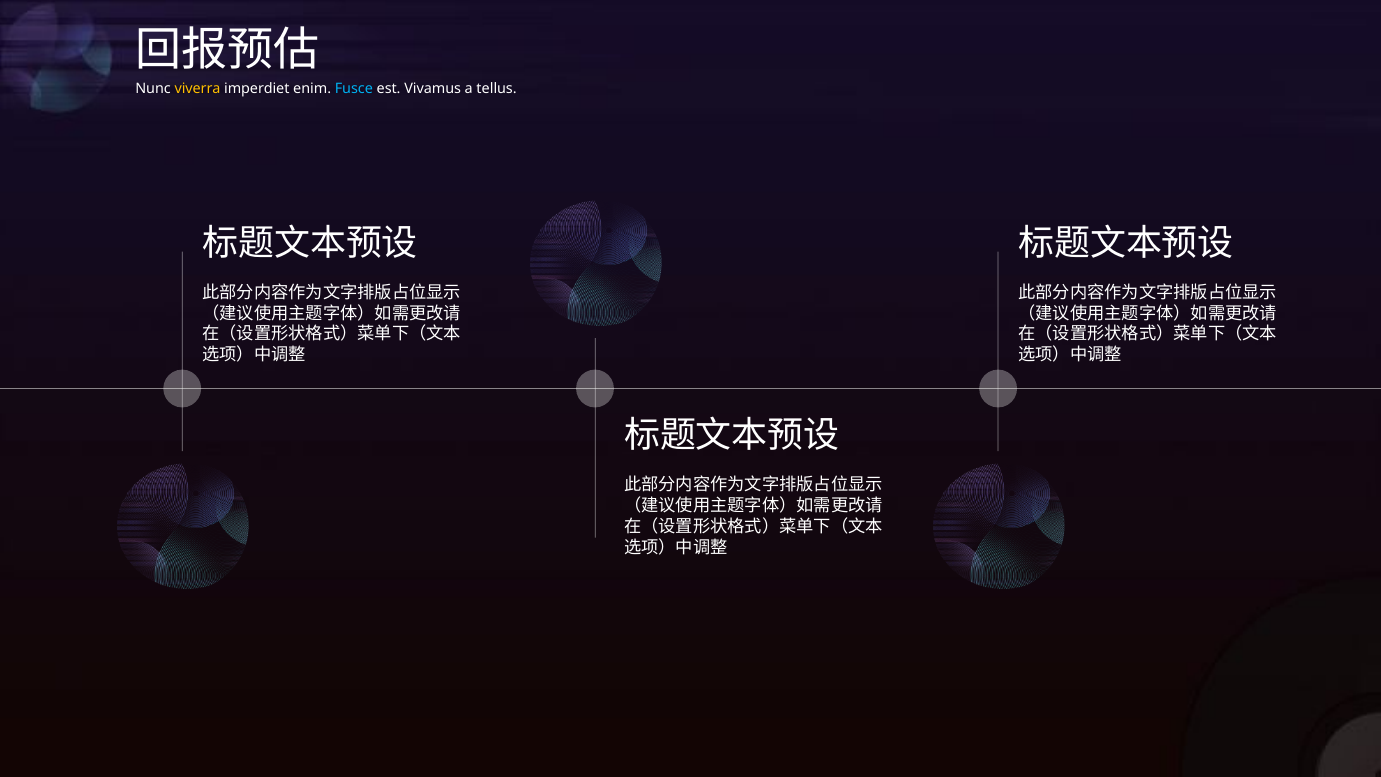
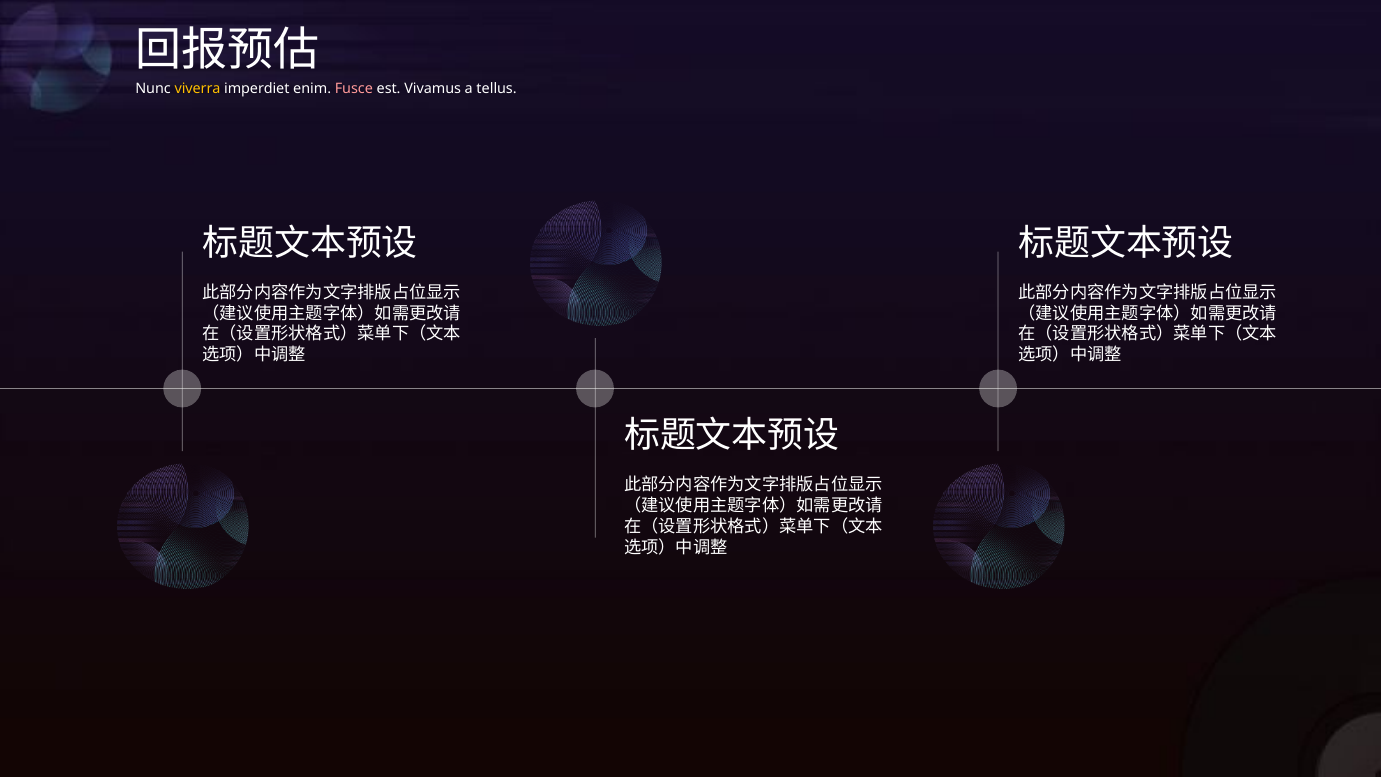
Fusce colour: light blue -> pink
